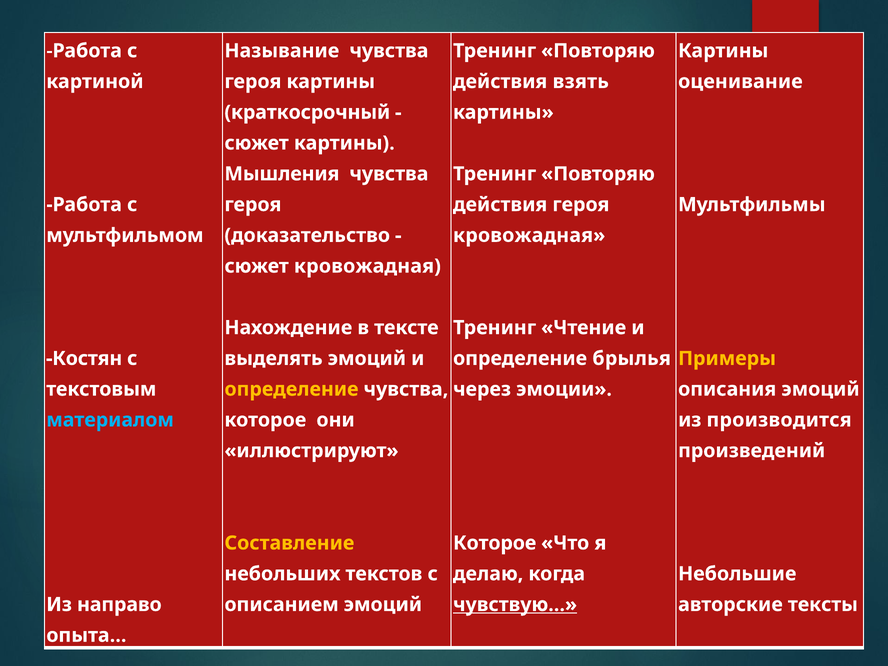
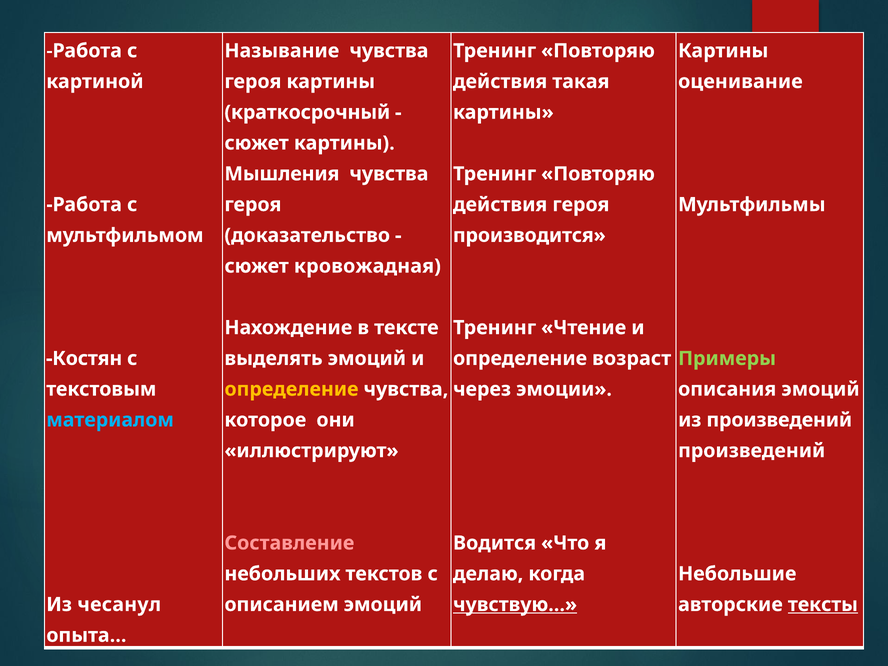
взять: взять -> такая
кровожадная at (529, 235): кровожадная -> производится
брылья: брылья -> возраст
Примеры colour: yellow -> light green
из производится: производится -> произведений
Составление colour: yellow -> pink
Которое at (495, 543): Которое -> Водится
направо: направо -> чесанул
тексты underline: none -> present
